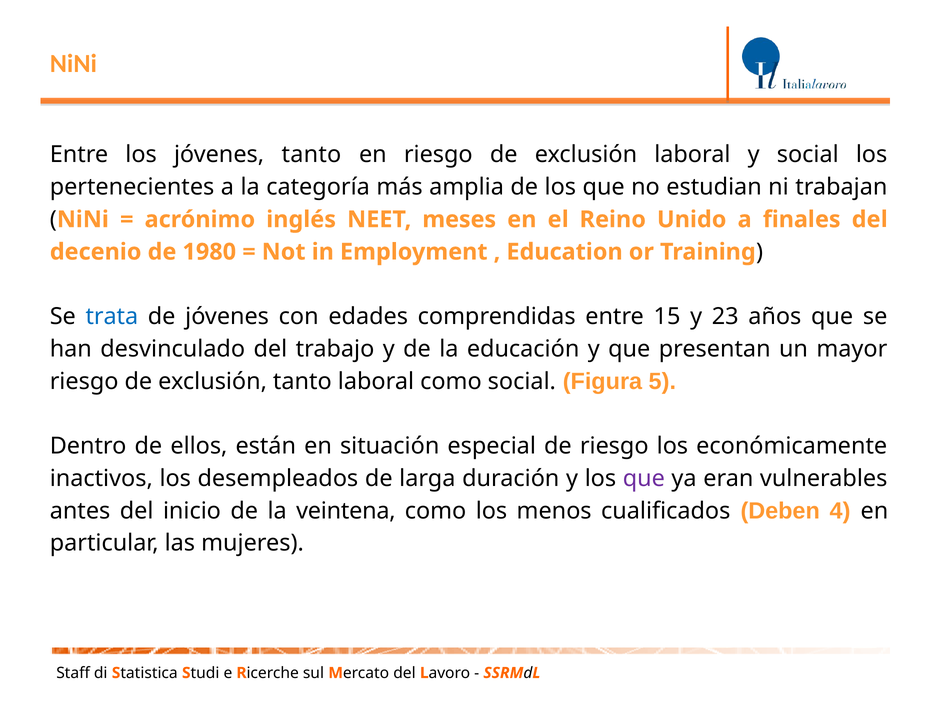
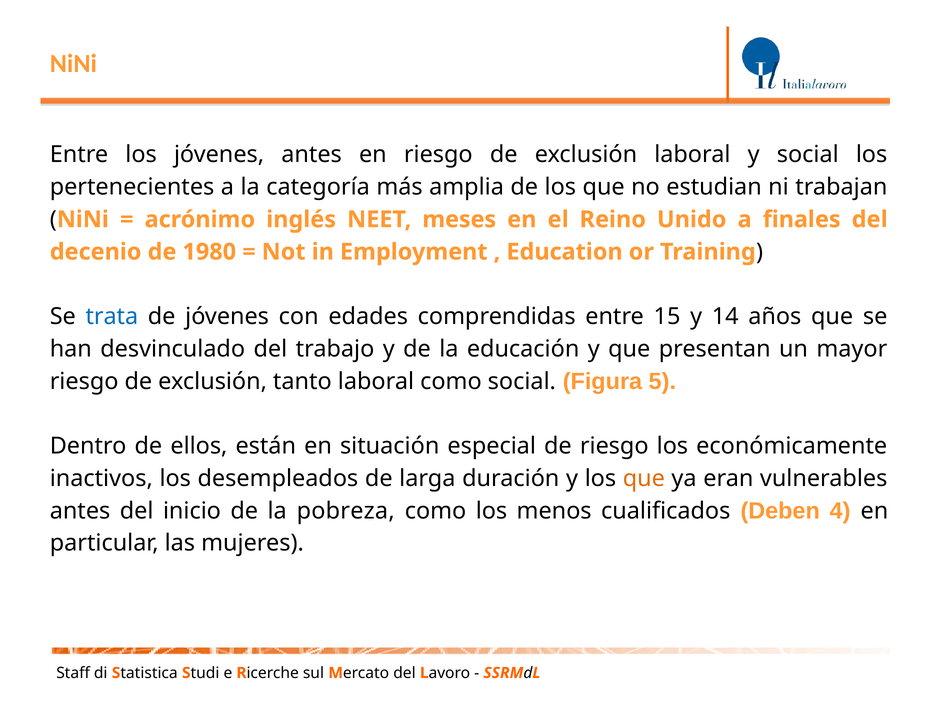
jóvenes tanto: tanto -> antes
23: 23 -> 14
que at (644, 478) colour: purple -> orange
veintena: veintena -> pobreza
